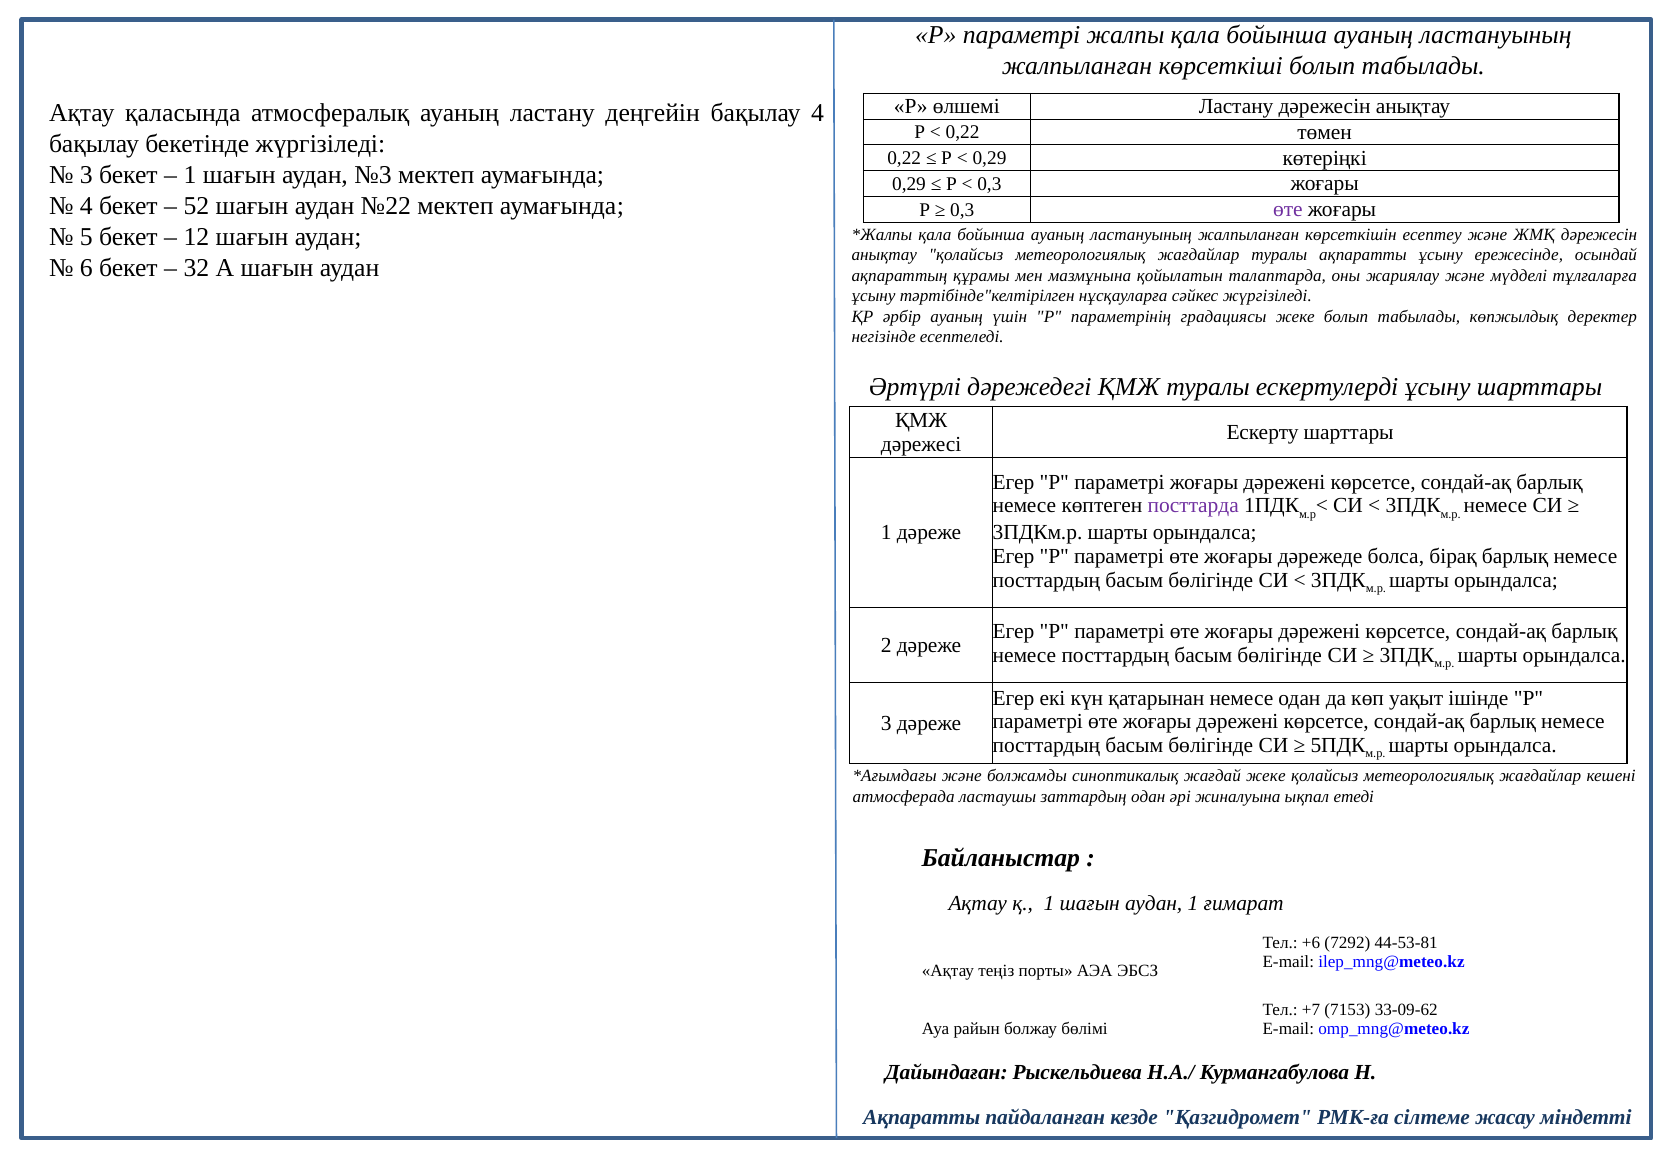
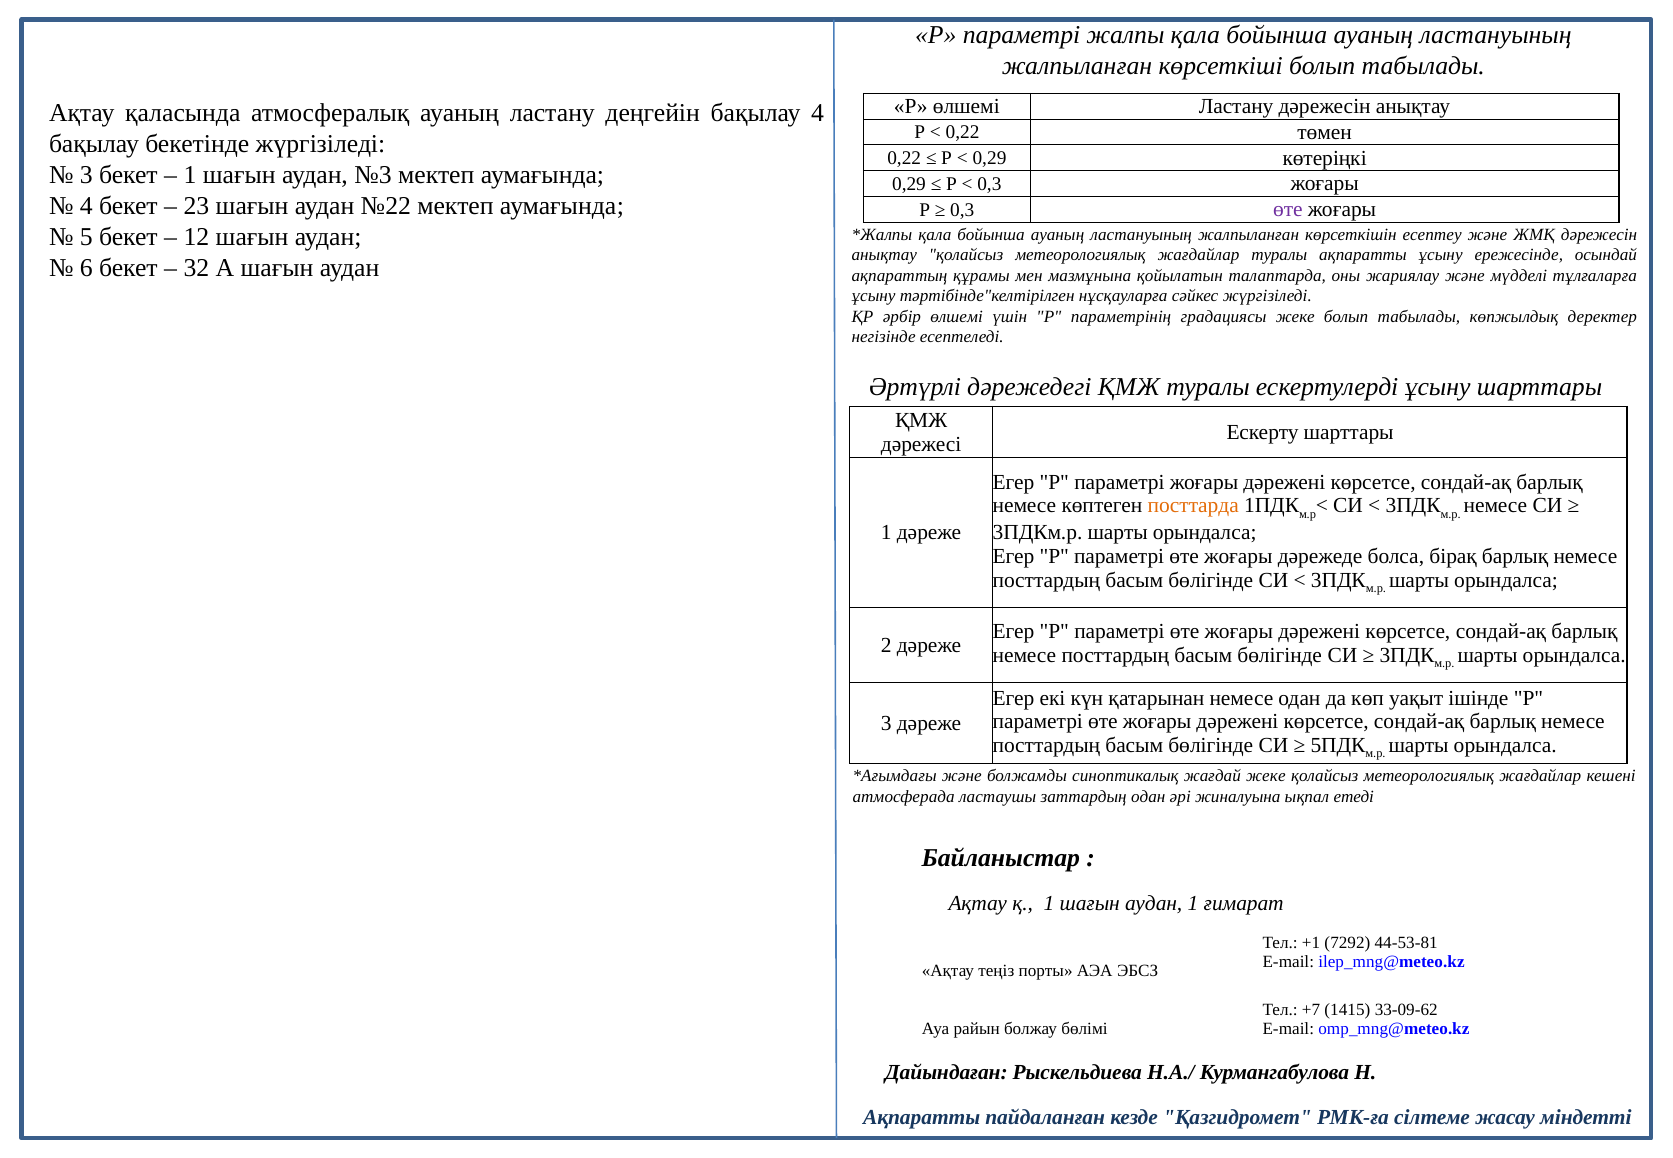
52: 52 -> 23
әрбір ауаның: ауаның -> өлшемі
посттарда colour: purple -> orange
+6: +6 -> +1
7153: 7153 -> 1415
